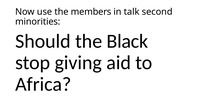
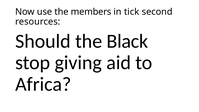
talk: talk -> tick
minorities: minorities -> resources
